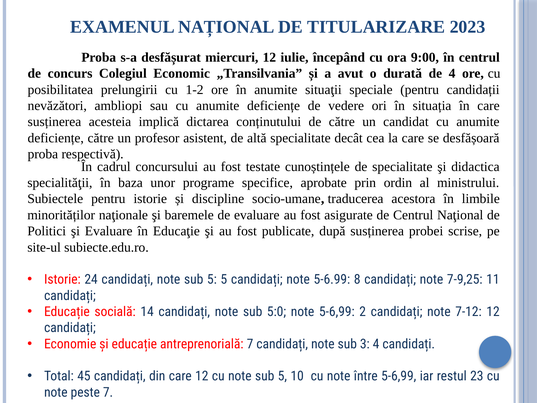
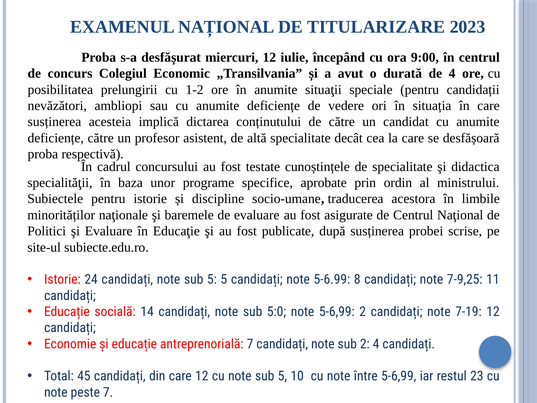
7-12: 7-12 -> 7-19
sub 3: 3 -> 2
